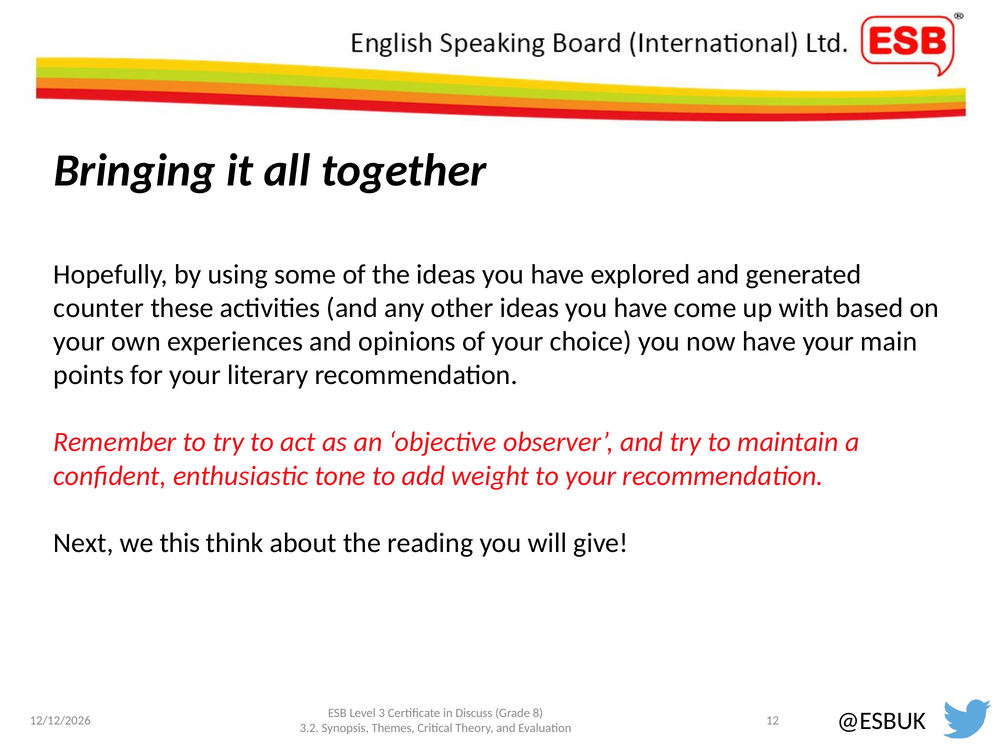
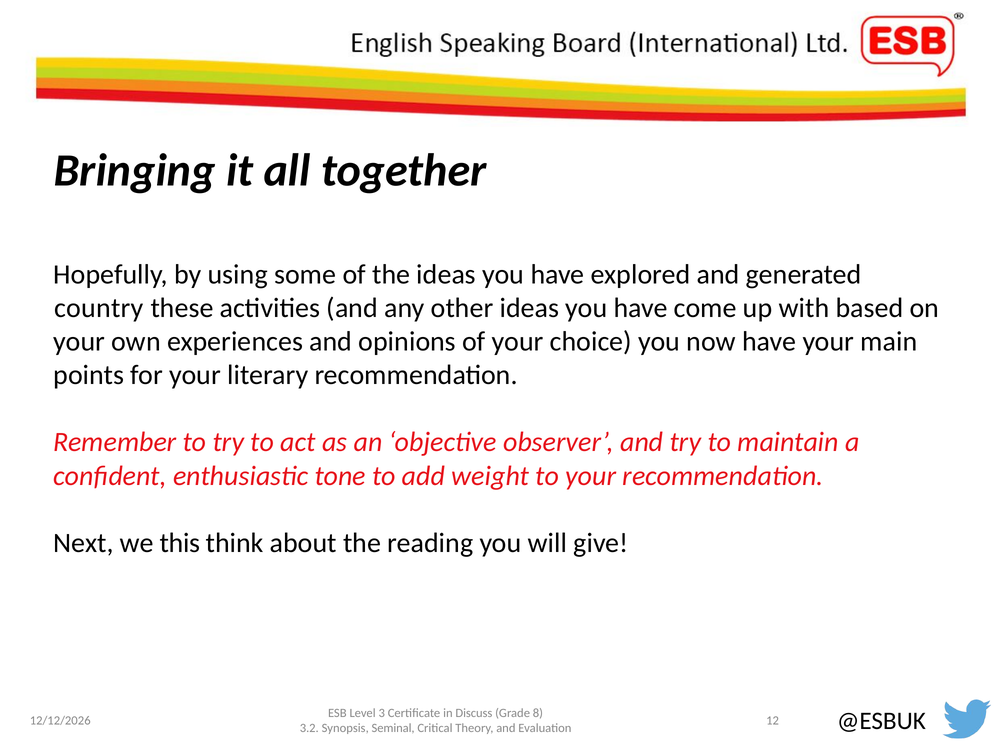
counter: counter -> country
Themes: Themes -> Seminal
